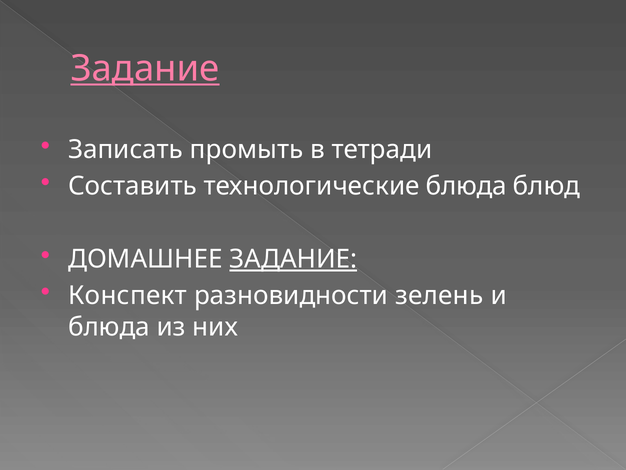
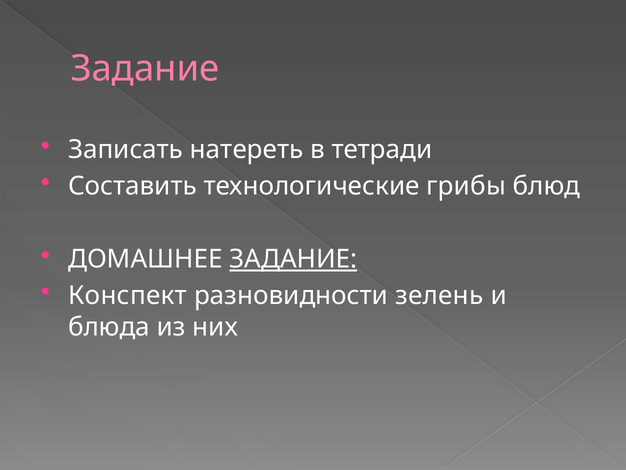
Задание at (145, 69) underline: present -> none
промыть: промыть -> натереть
технологические блюда: блюда -> грибы
